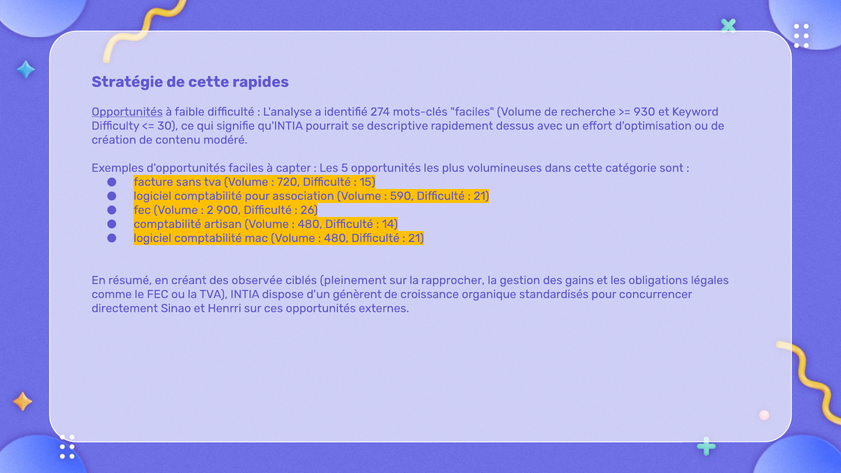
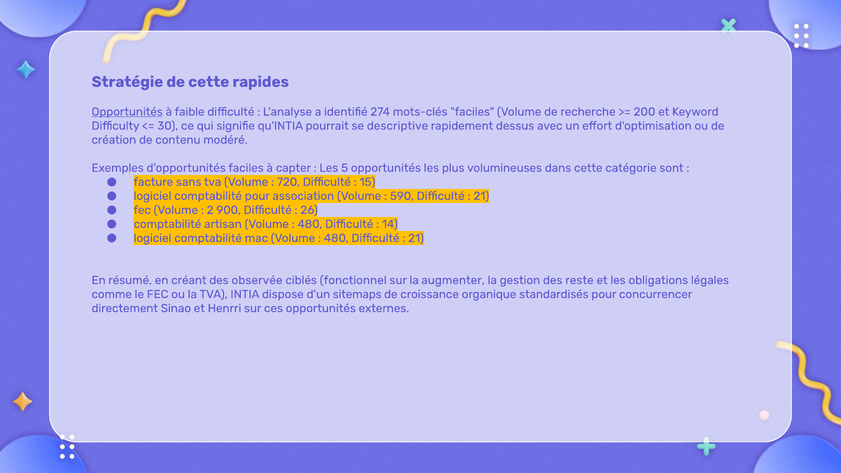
930: 930 -> 200
pleinement: pleinement -> fonctionnel
rapprocher: rapprocher -> augmenter
gains: gains -> reste
génèrent: génèrent -> sitemaps
